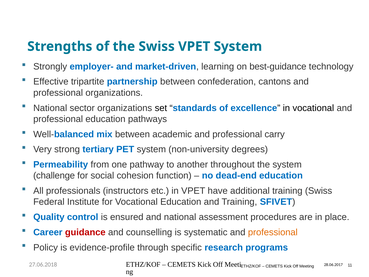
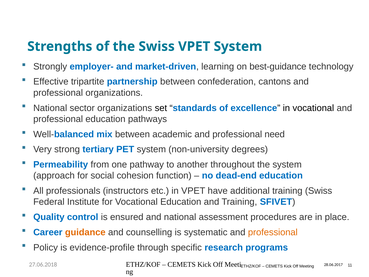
carry: carry -> need
challenge: challenge -> approach
guidance colour: red -> orange
